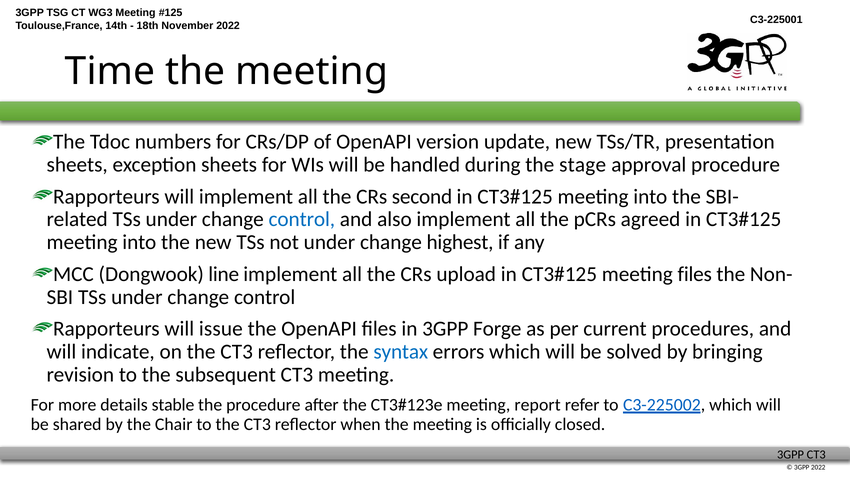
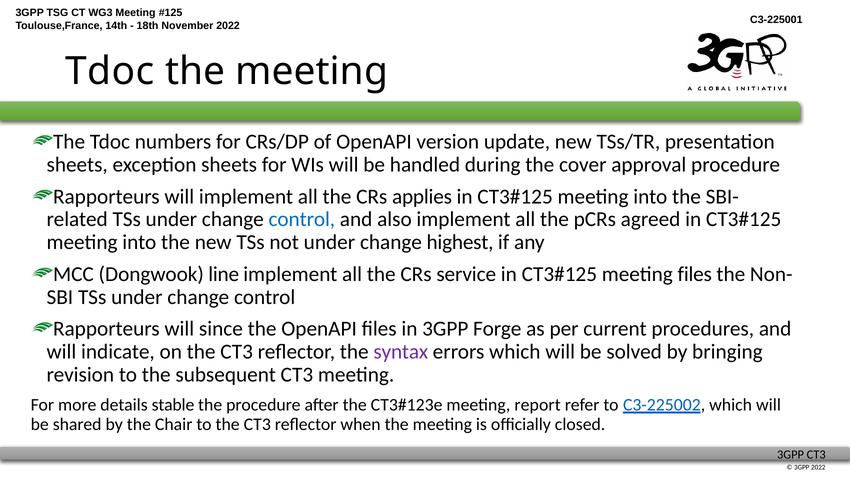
Time at (110, 71): Time -> Tdoc
stage: stage -> cover
second: second -> applies
upload: upload -> service
issue: issue -> since
syntax colour: blue -> purple
